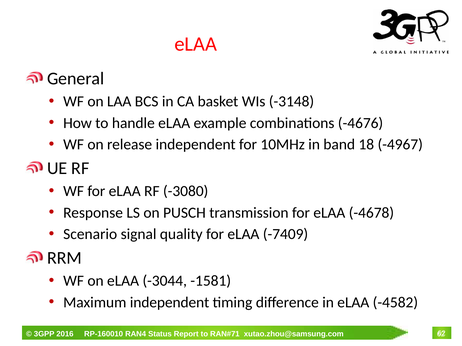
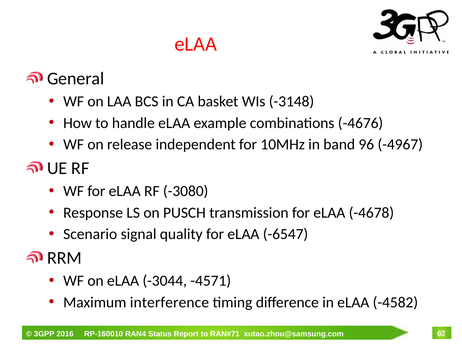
18: 18 -> 96
-7409: -7409 -> -6547
-1581: -1581 -> -4571
Maximum independent: independent -> interference
